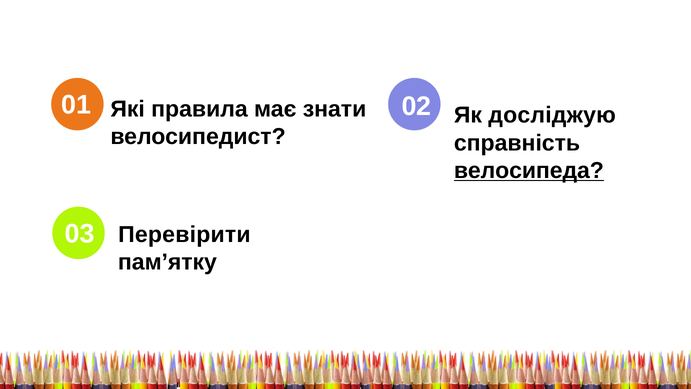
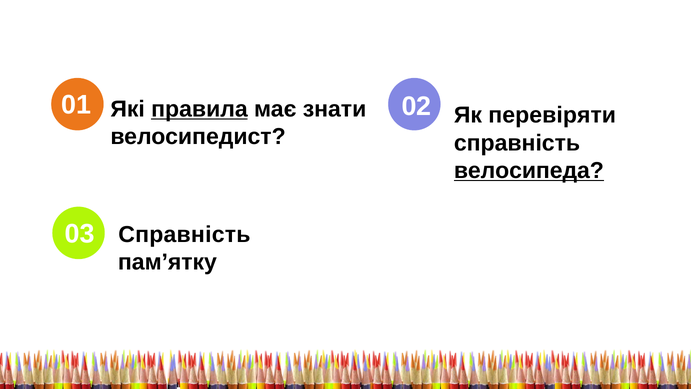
правила underline: none -> present
досліджую: досліджую -> перевіряти
Перевірити at (184, 234): Перевірити -> Справність
